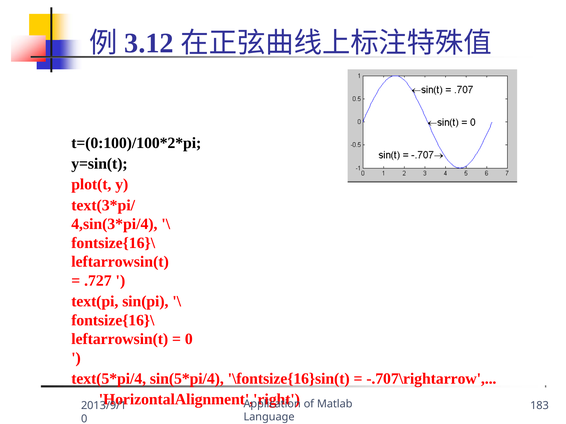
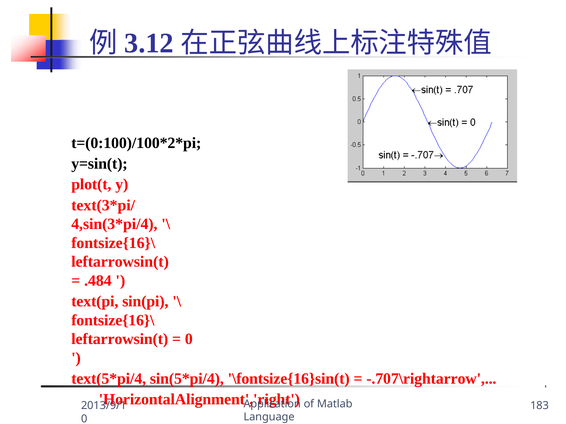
.727: .727 -> .484
